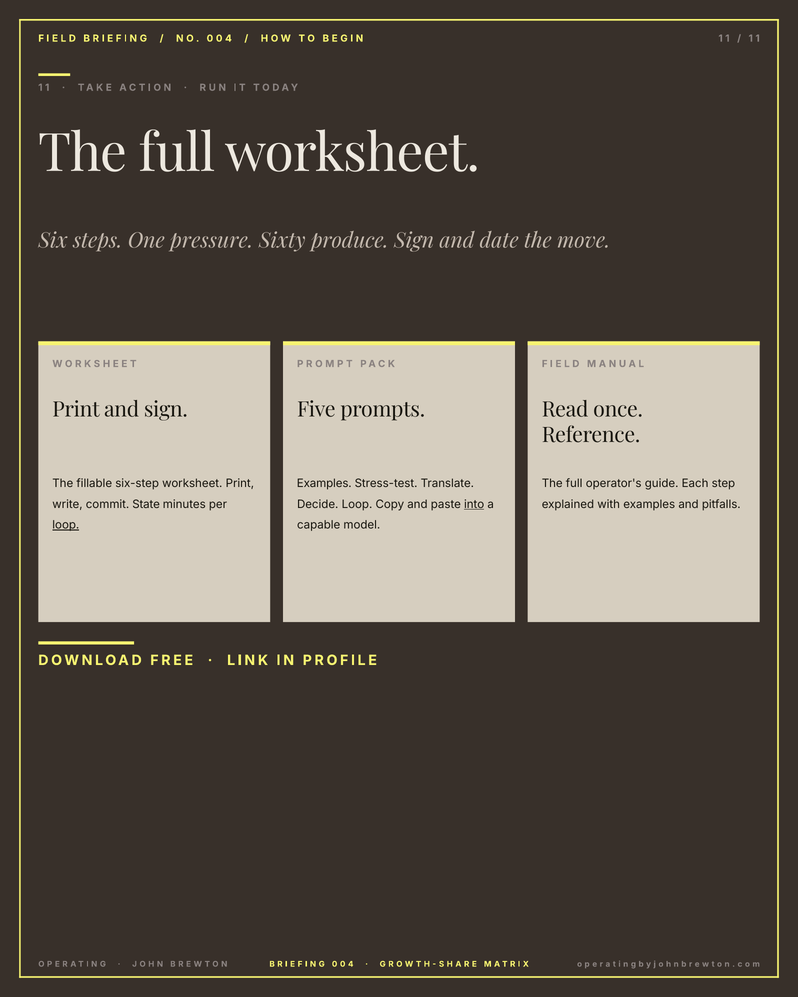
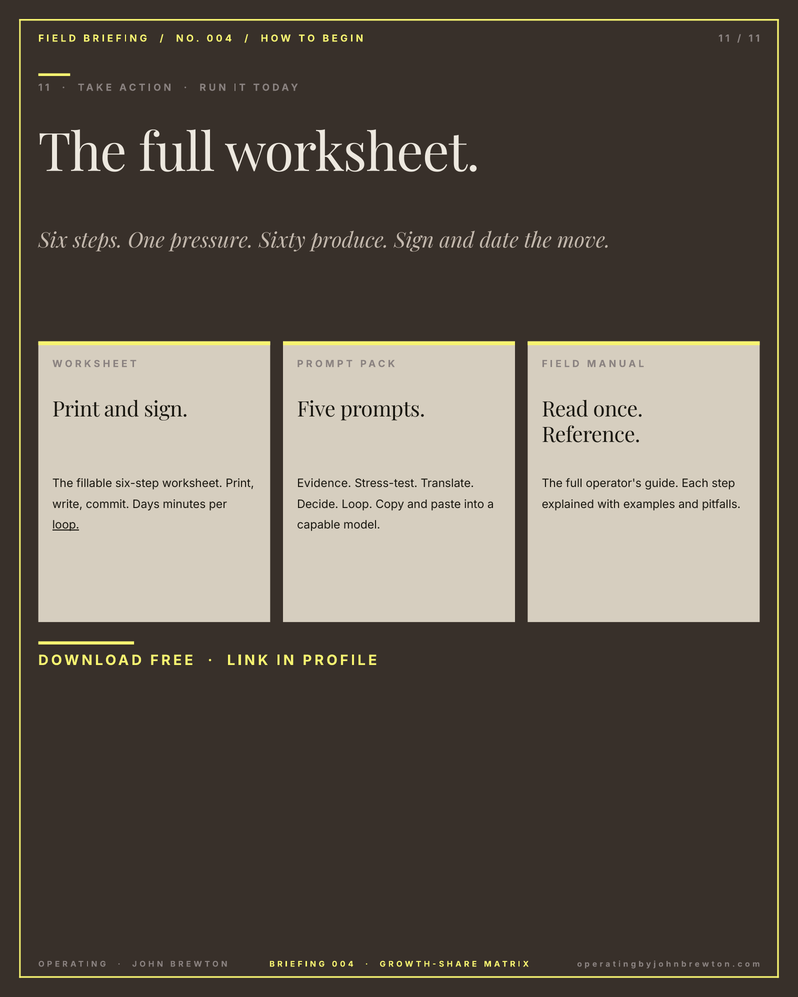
Examples at (324, 484): Examples -> Evidence
State: State -> Days
into underline: present -> none
